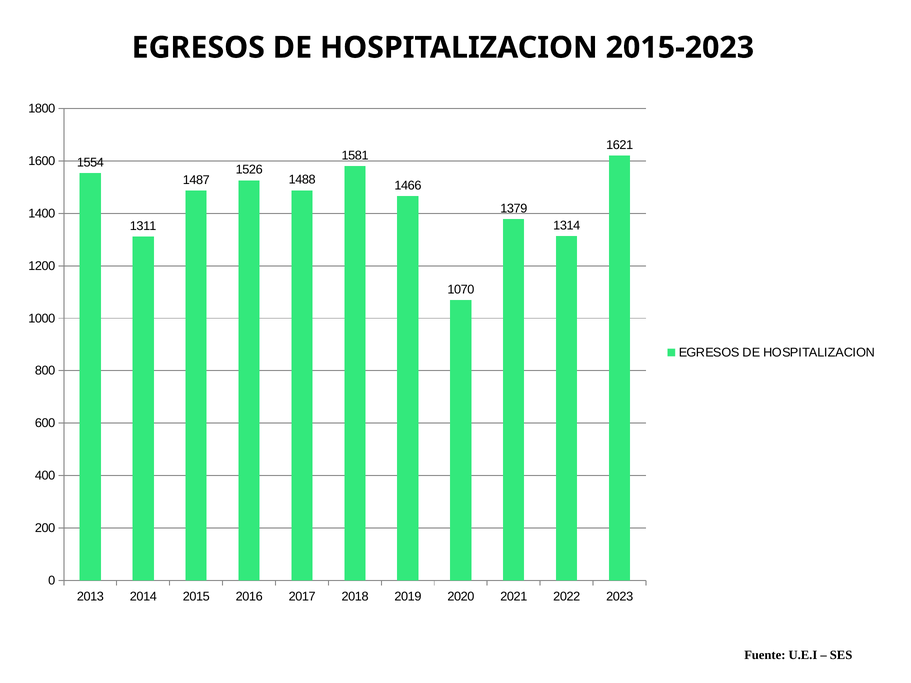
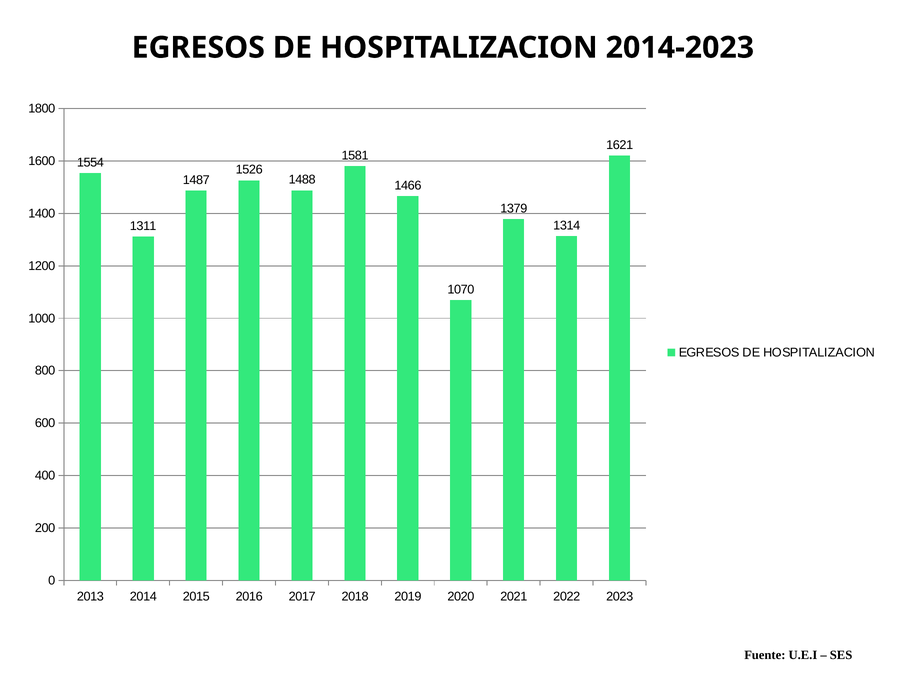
2015-2023: 2015-2023 -> 2014-2023
